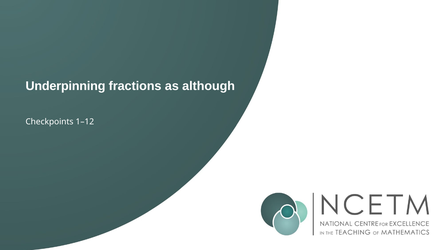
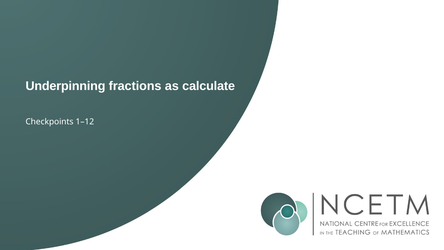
although: although -> calculate
